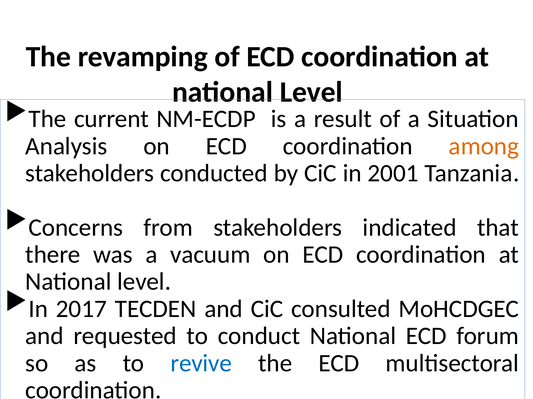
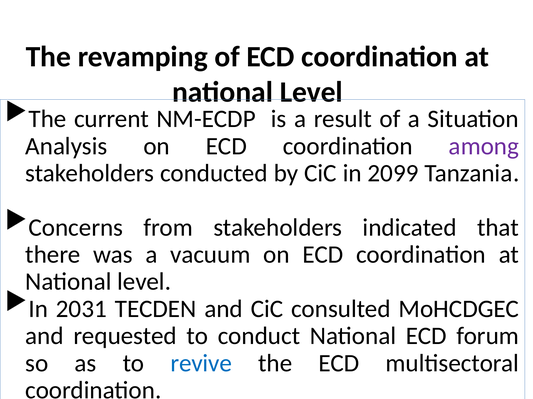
among colour: orange -> purple
2001: 2001 -> 2099
2017: 2017 -> 2031
